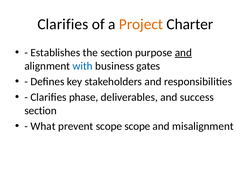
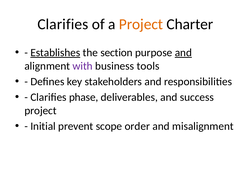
Establishes underline: none -> present
with colour: blue -> purple
gates: gates -> tools
section at (41, 111): section -> project
What: What -> Initial
scope scope: scope -> order
